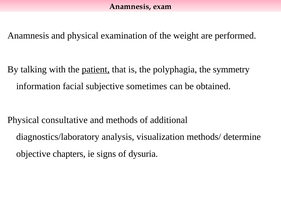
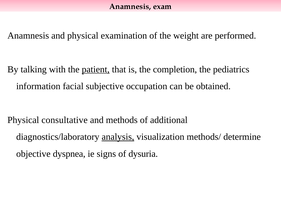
polyphagia: polyphagia -> completion
symmetry: symmetry -> pediatrics
sometimes: sometimes -> occupation
analysis underline: none -> present
chapters: chapters -> dyspnea
